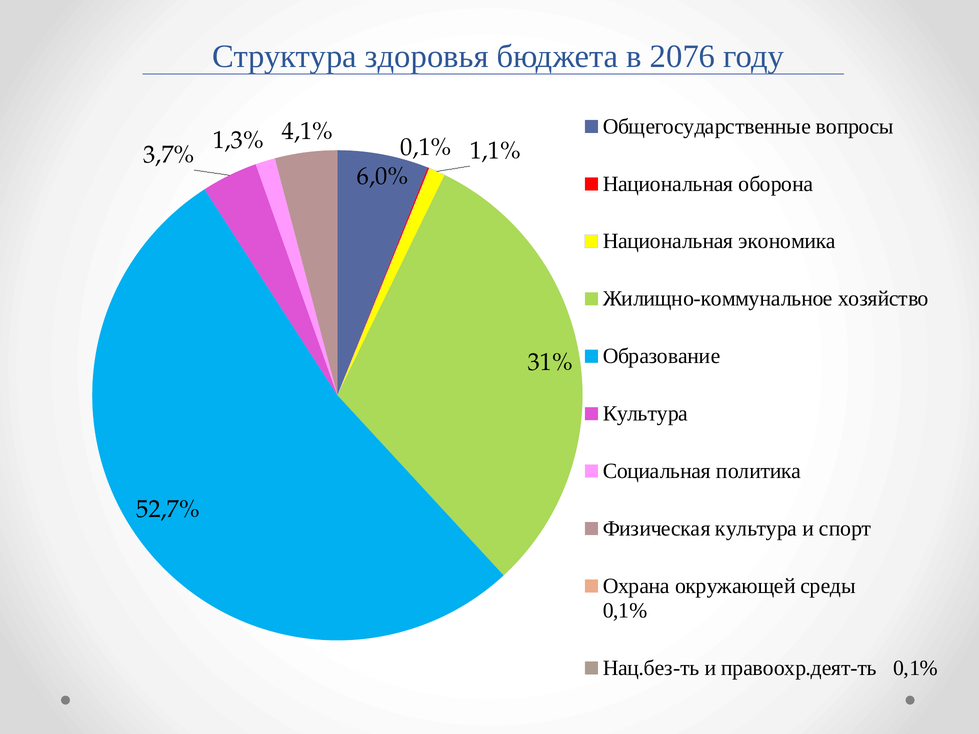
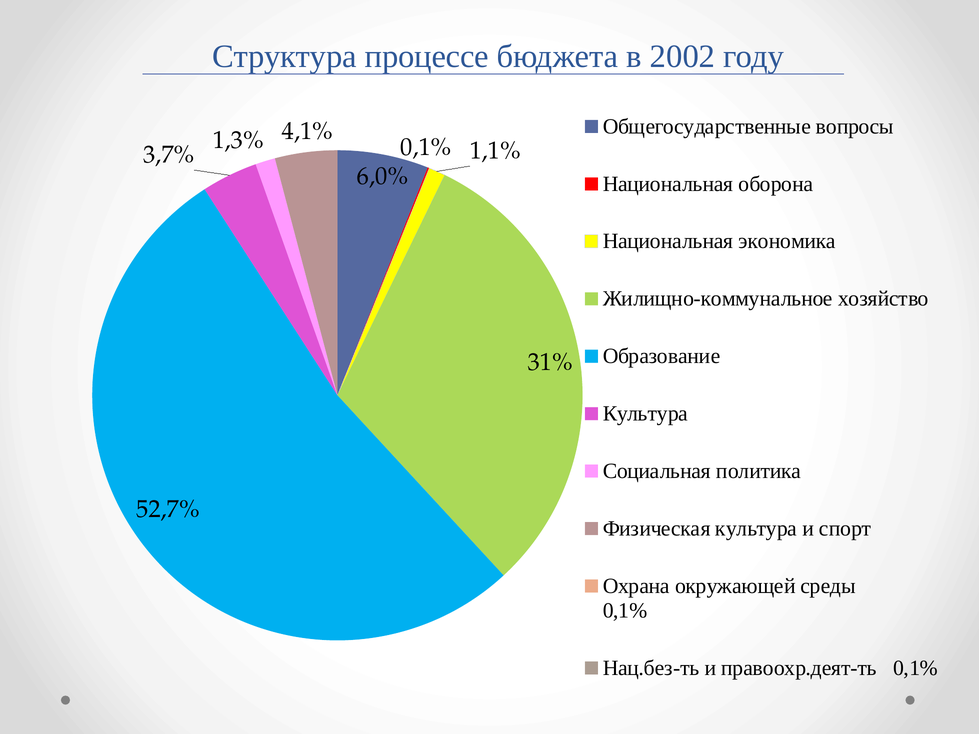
здоровья: здоровья -> процессе
2076: 2076 -> 2002
